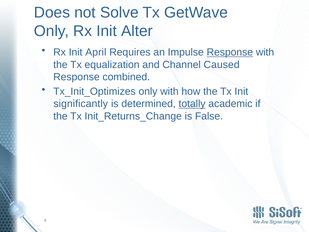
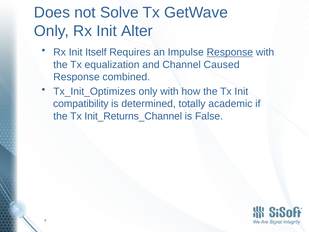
April: April -> Itself
significantly: significantly -> compatibility
totally underline: present -> none
Init_Returns_Change: Init_Returns_Change -> Init_Returns_Channel
